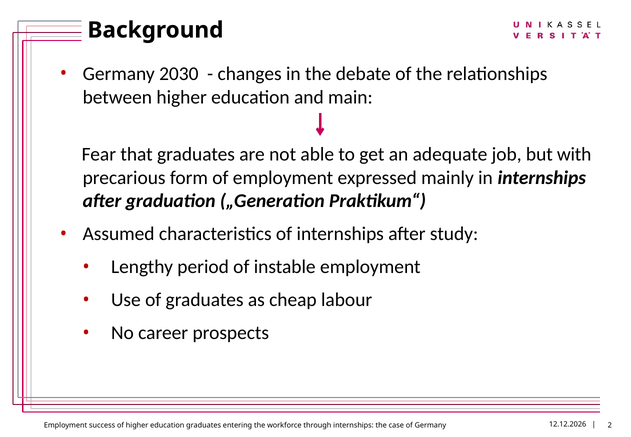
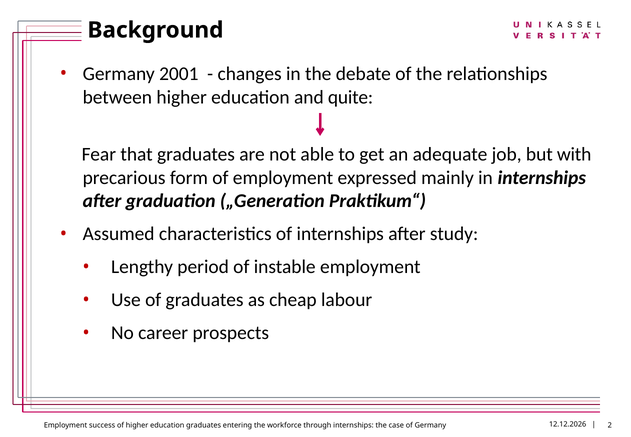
2030: 2030 -> 2001
main: main -> quite
